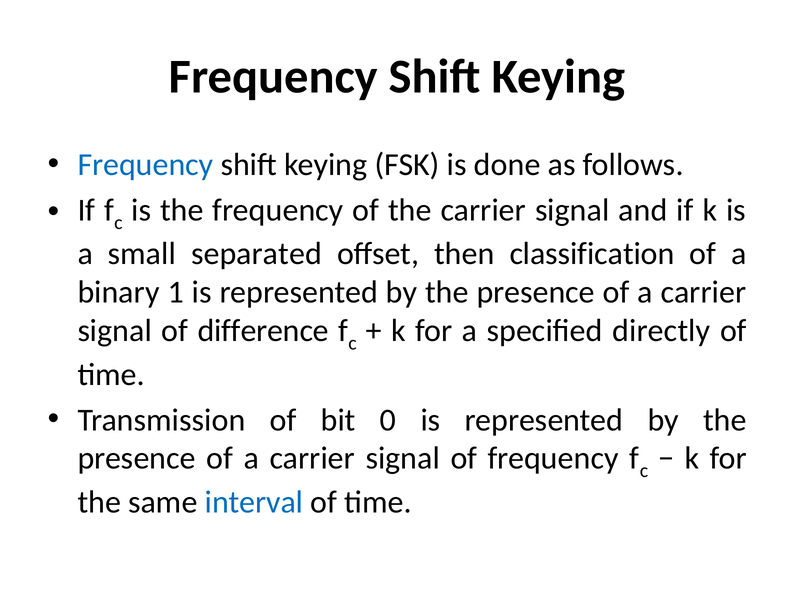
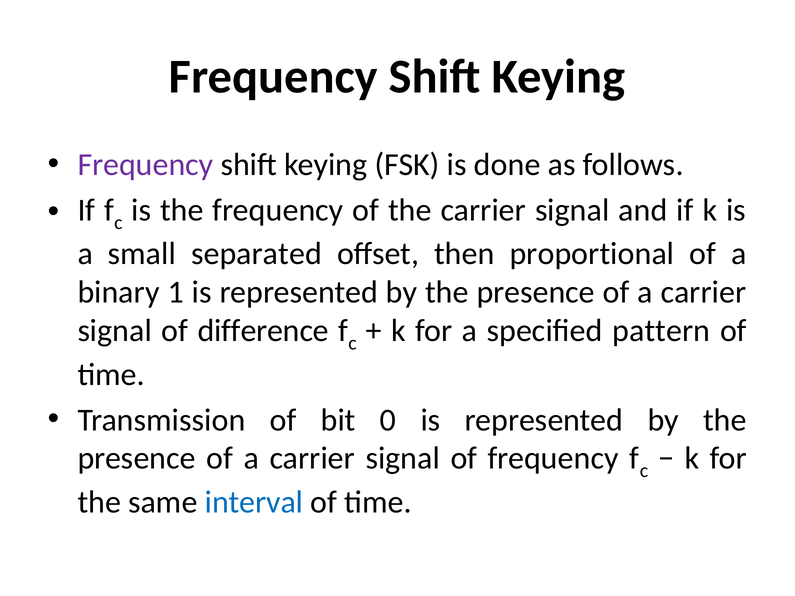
Frequency at (145, 165) colour: blue -> purple
classification: classification -> proportional
directly: directly -> pattern
